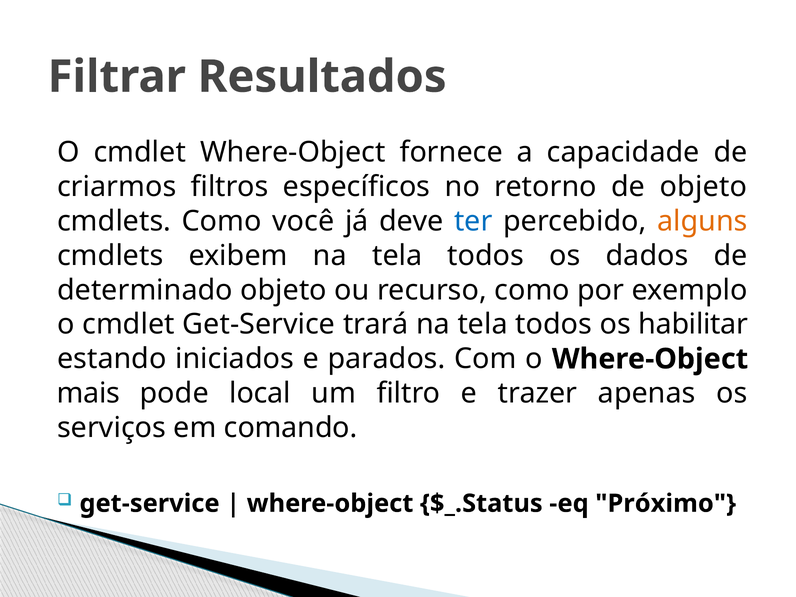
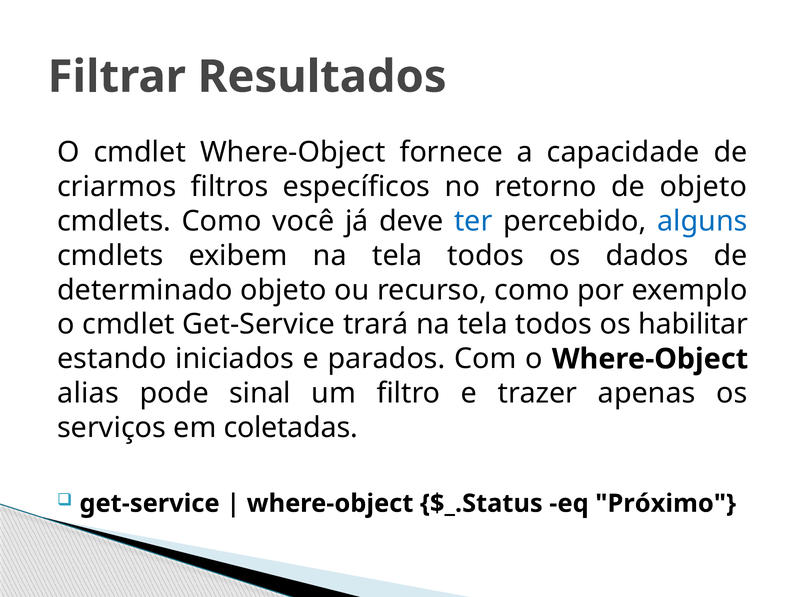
alguns colour: orange -> blue
mais: mais -> alias
local: local -> sinal
comando: comando -> coletadas
